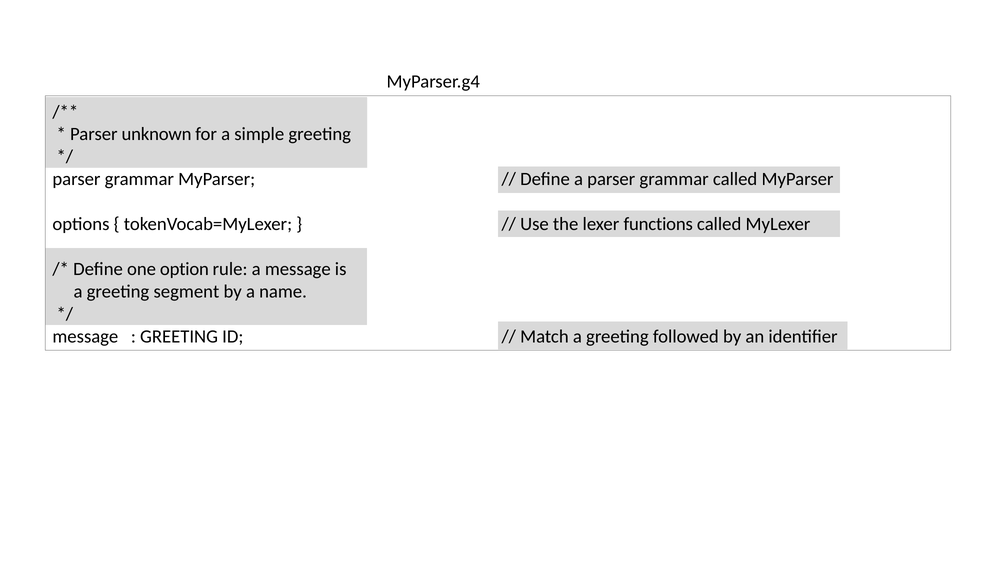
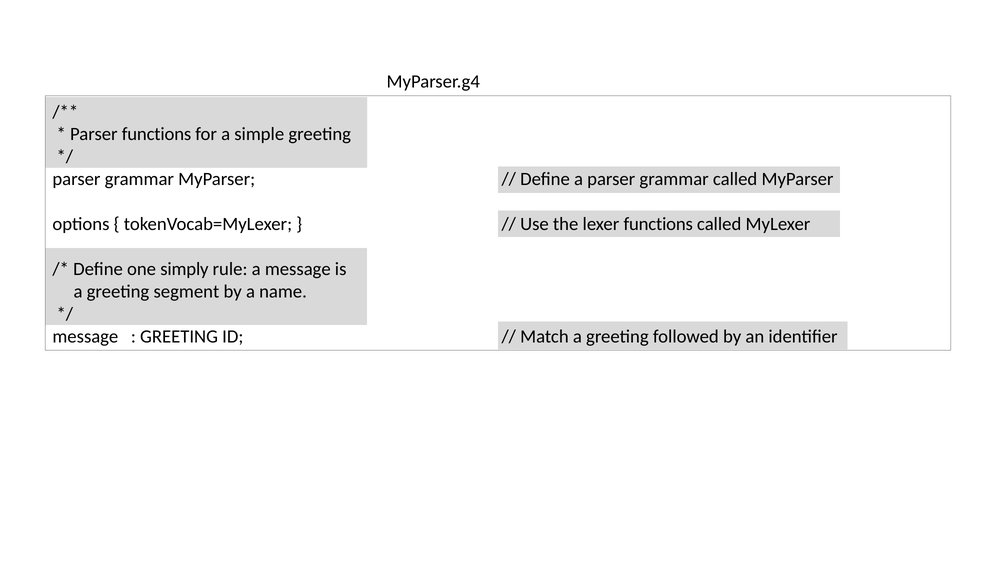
Parser unknown: unknown -> functions
option: option -> simply
